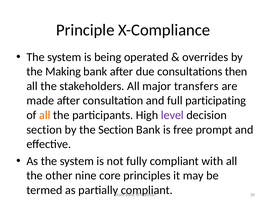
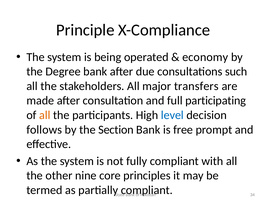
overrides: overrides -> economy
Making: Making -> Degree
then: then -> such
level colour: purple -> blue
section at (44, 129): section -> follows
